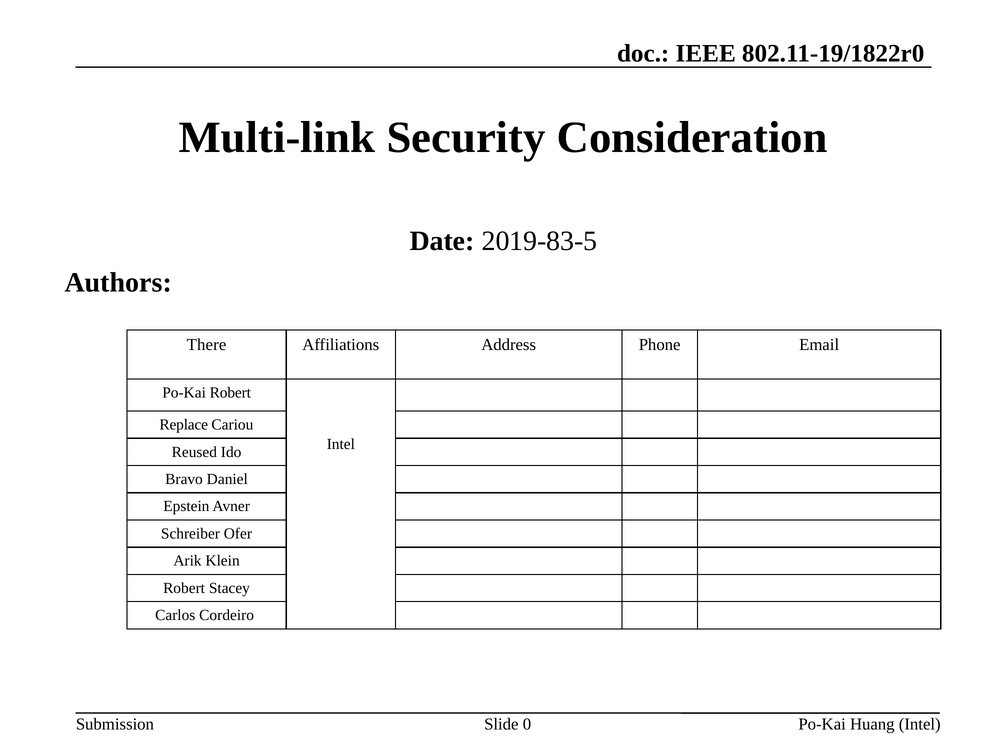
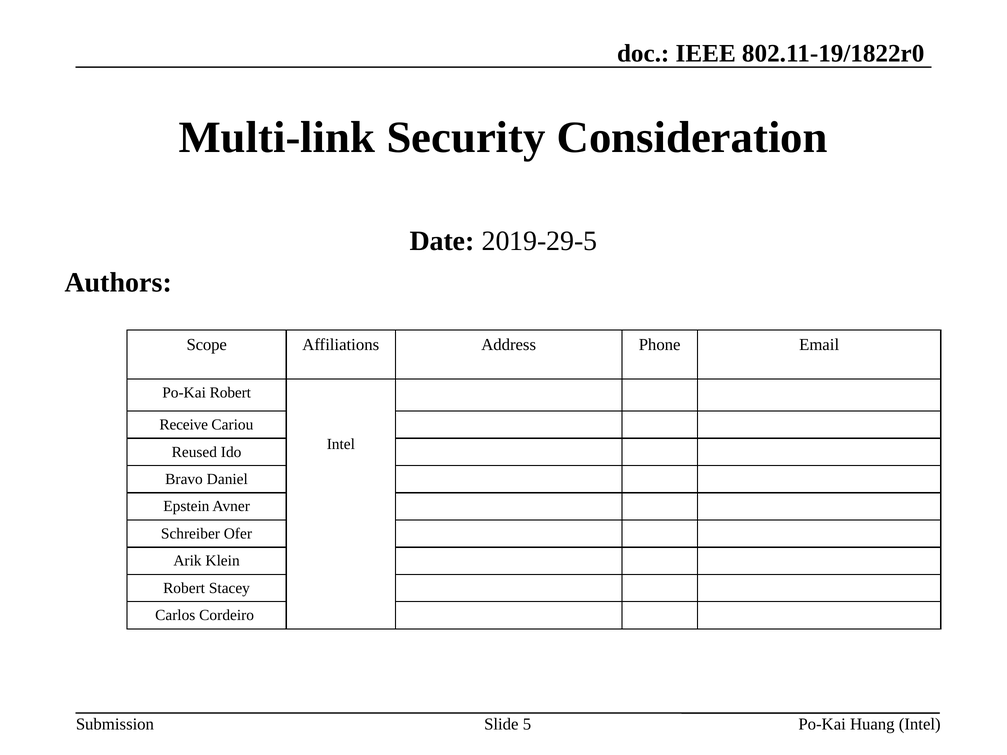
2019-83-5: 2019-83-5 -> 2019-29-5
There: There -> Scope
Replace: Replace -> Receive
0: 0 -> 5
